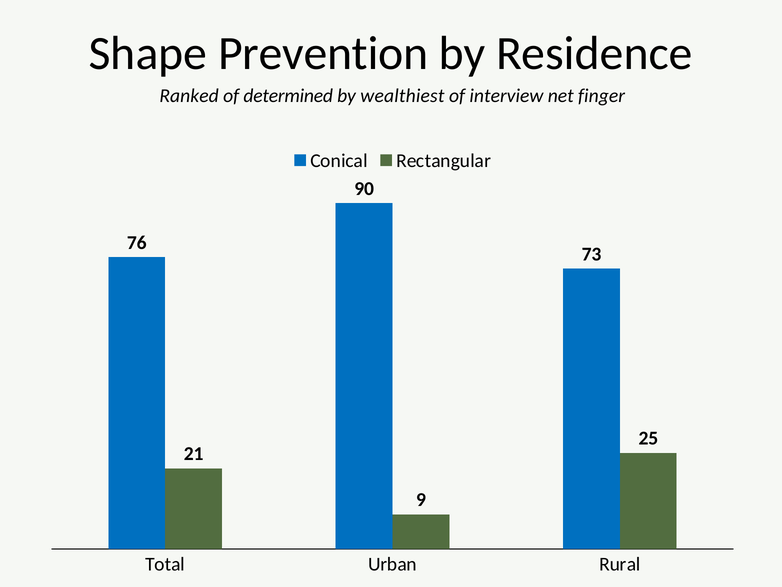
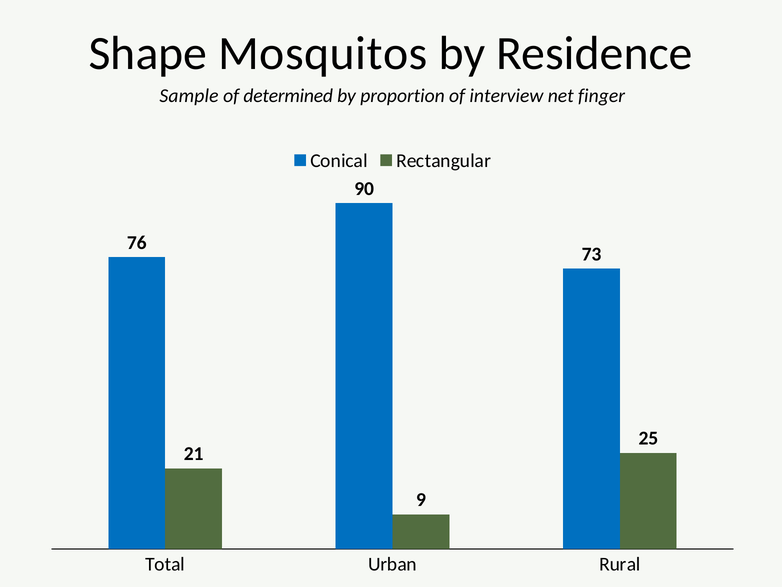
Prevention: Prevention -> Mosquitos
Ranked: Ranked -> Sample
wealthiest: wealthiest -> proportion
